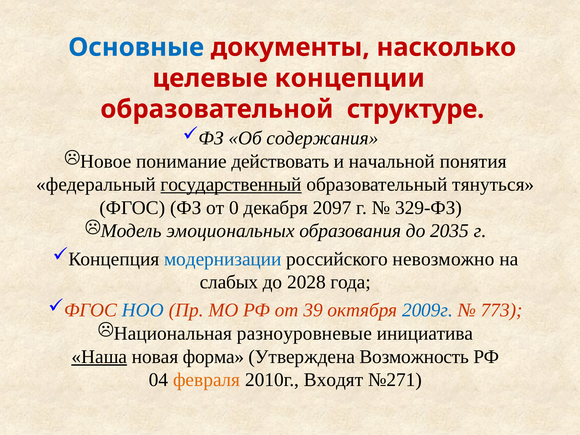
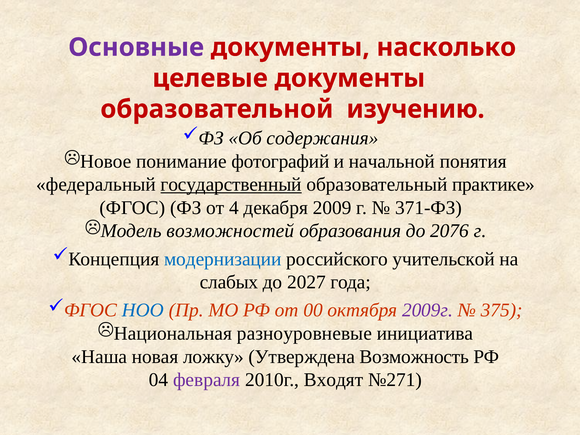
Основные colour: blue -> purple
целевые концепции: концепции -> документы
структуре: структуре -> изучению
действовать: действовать -> фотографий
тянуться: тянуться -> практике
0: 0 -> 4
2097: 2097 -> 2009
329-ФЗ: 329-ФЗ -> 371-ФЗ
эмоциональных: эмоциональных -> возможностей
2035: 2035 -> 2076
невозможно: невозможно -> учительской
2028: 2028 -> 2027
39: 39 -> 00
2009г colour: blue -> purple
773: 773 -> 375
Наша underline: present -> none
форма: форма -> ложку
февраля colour: orange -> purple
